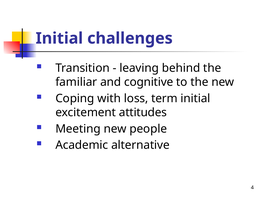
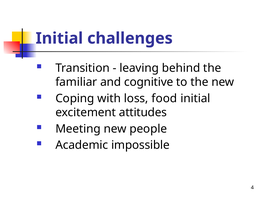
term: term -> food
alternative: alternative -> impossible
